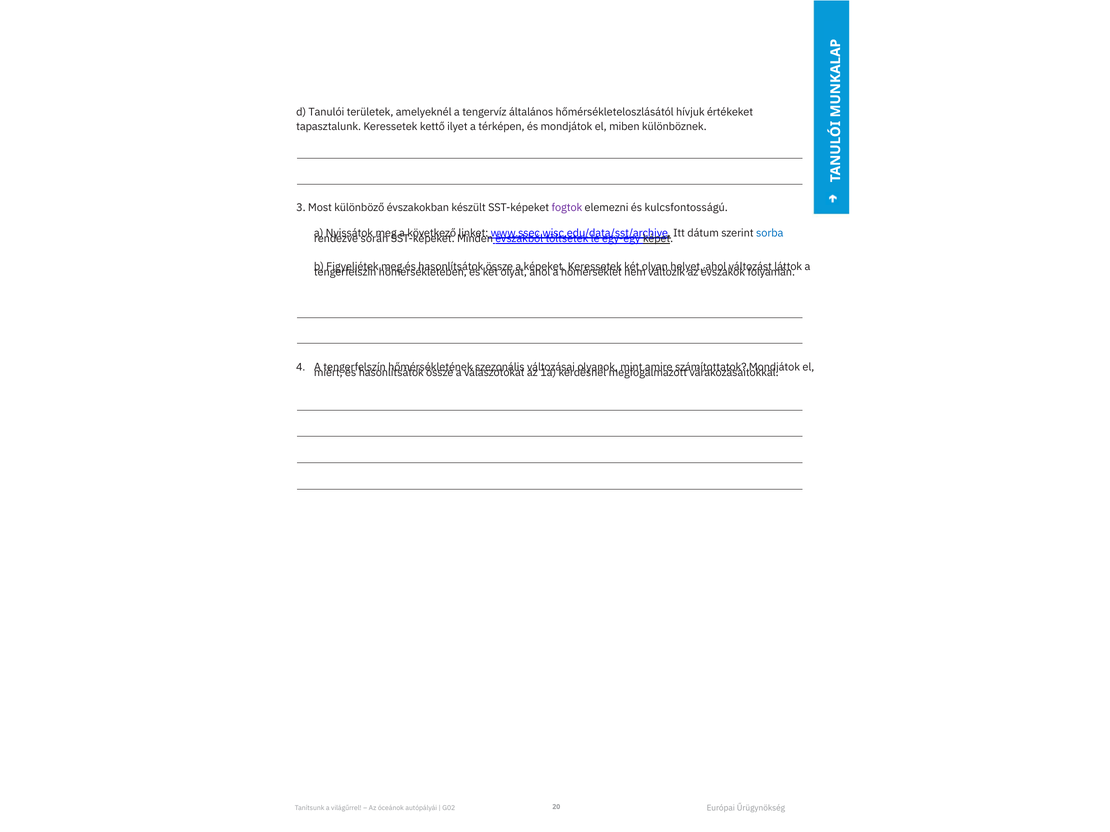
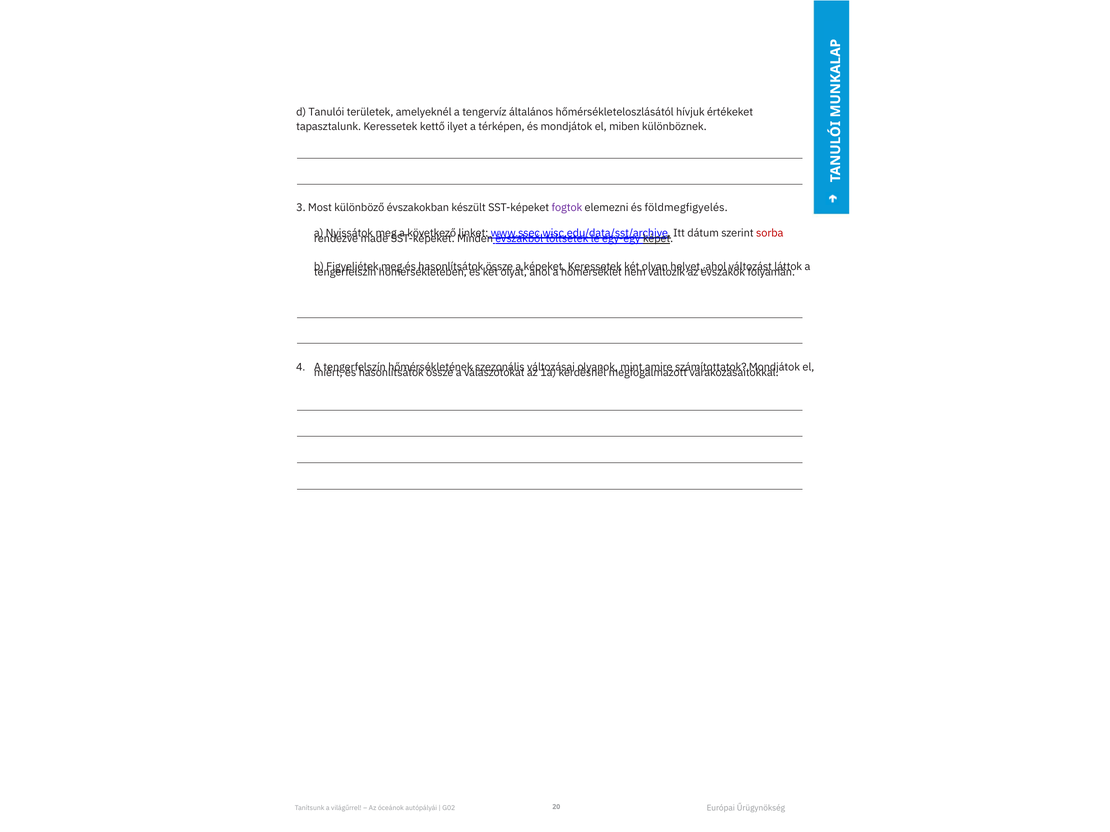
kulcsfontosságú: kulcsfontosságú -> földmegfigyelés
sorba colour: blue -> red
során: során -> made
